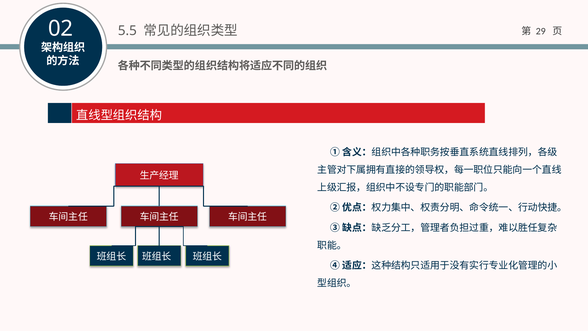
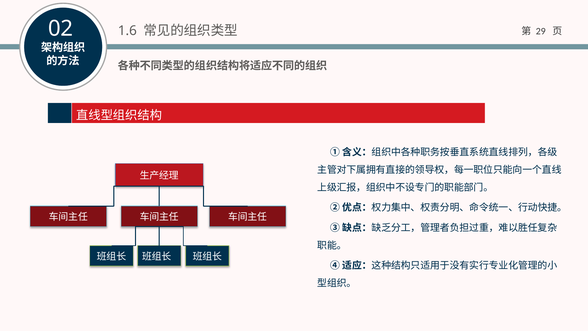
5.5: 5.5 -> 1.6
